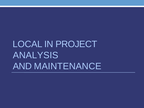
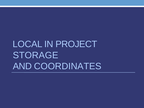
ANALYSIS: ANALYSIS -> STORAGE
MAINTENANCE: MAINTENANCE -> COORDINATES
